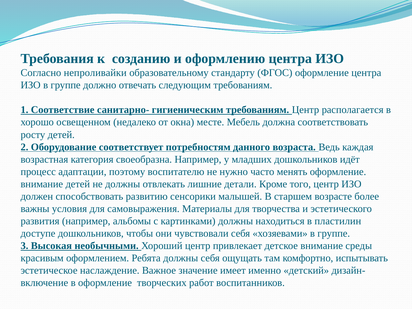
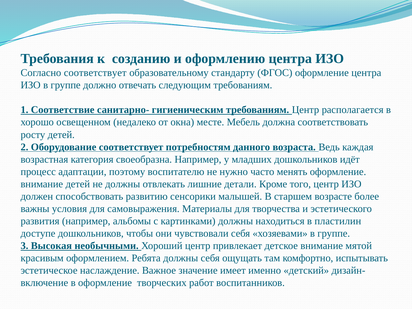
Согласно непроливайки: непроливайки -> соответствует
среды: среды -> мятой
